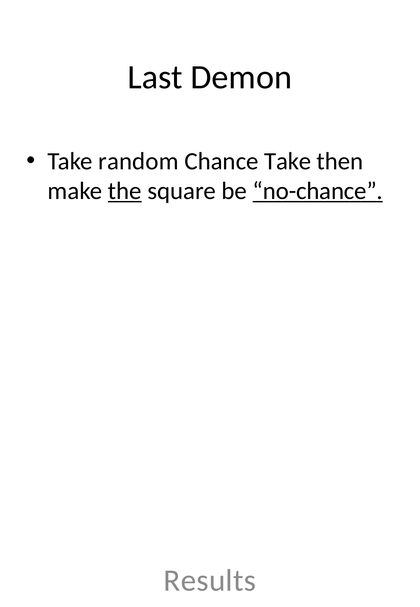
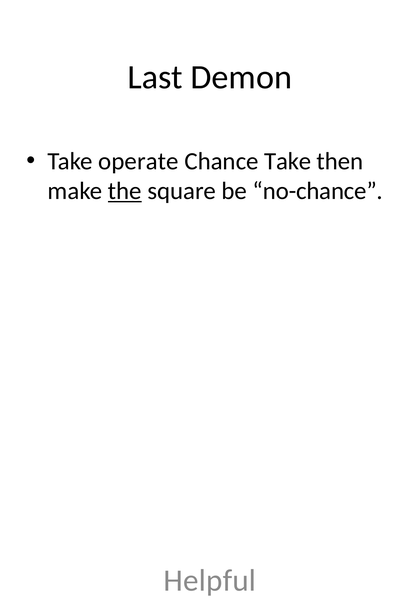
random: random -> operate
no-chance underline: present -> none
Results: Results -> Helpful
